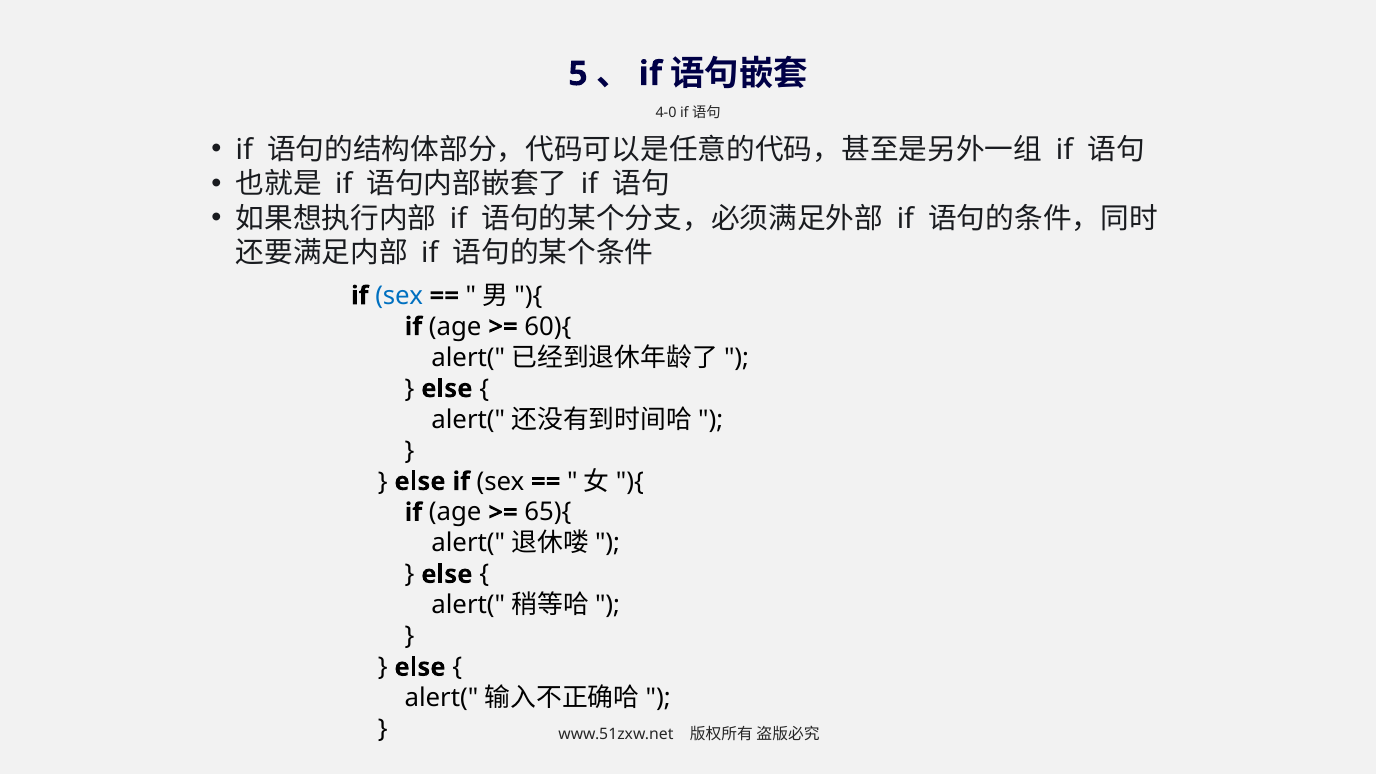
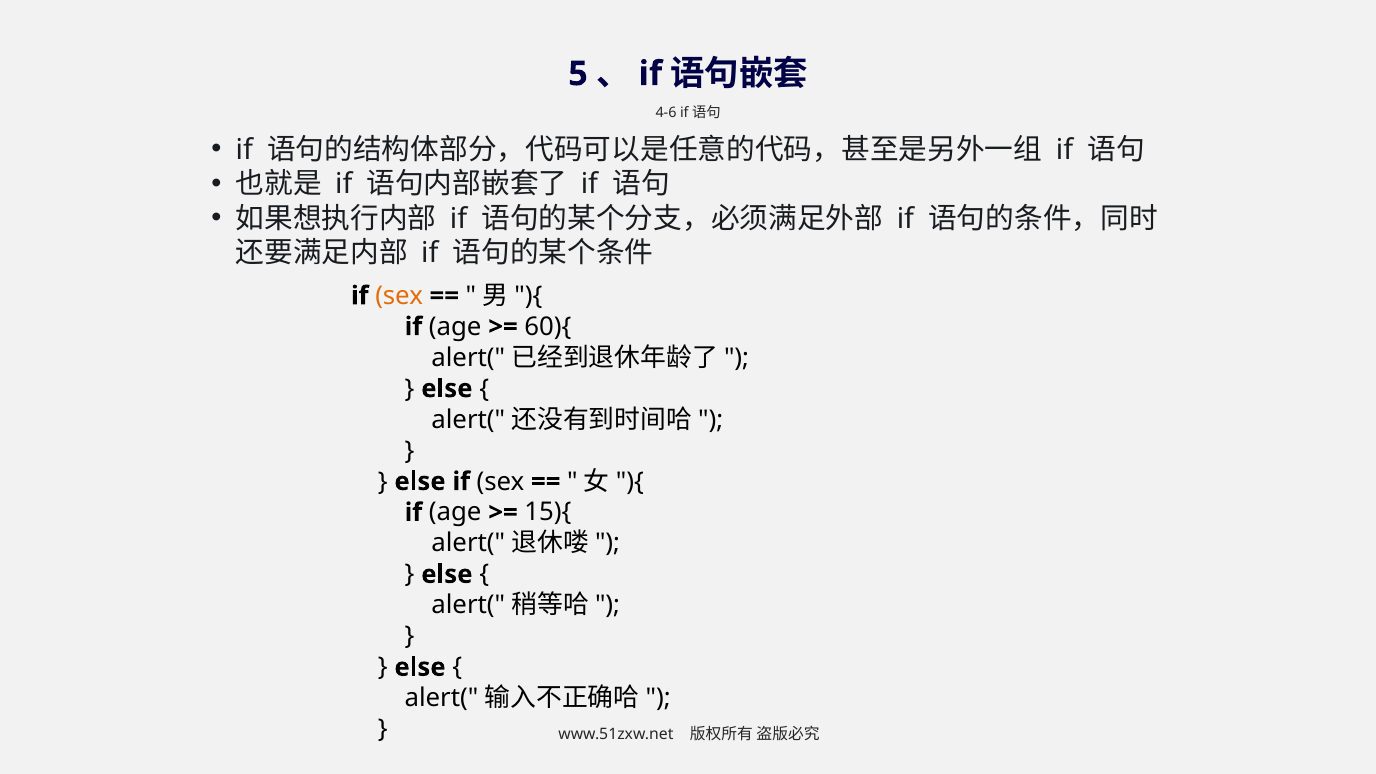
4-0: 4-0 -> 4-6
sex at (399, 296) colour: blue -> orange
65){: 65){ -> 15){
